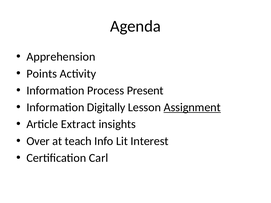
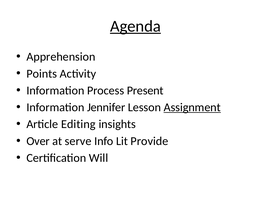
Agenda underline: none -> present
Digitally: Digitally -> Jennifer
Extract: Extract -> Editing
teach: teach -> serve
Interest: Interest -> Provide
Carl: Carl -> Will
